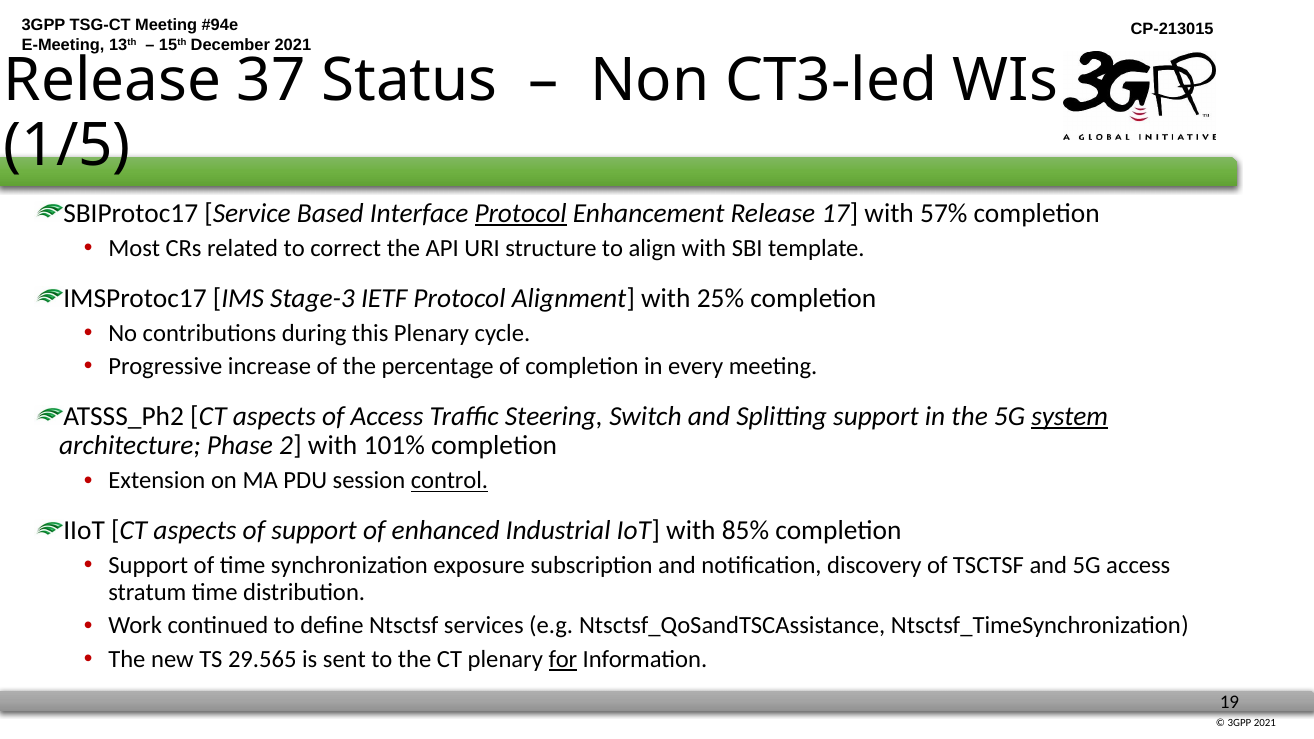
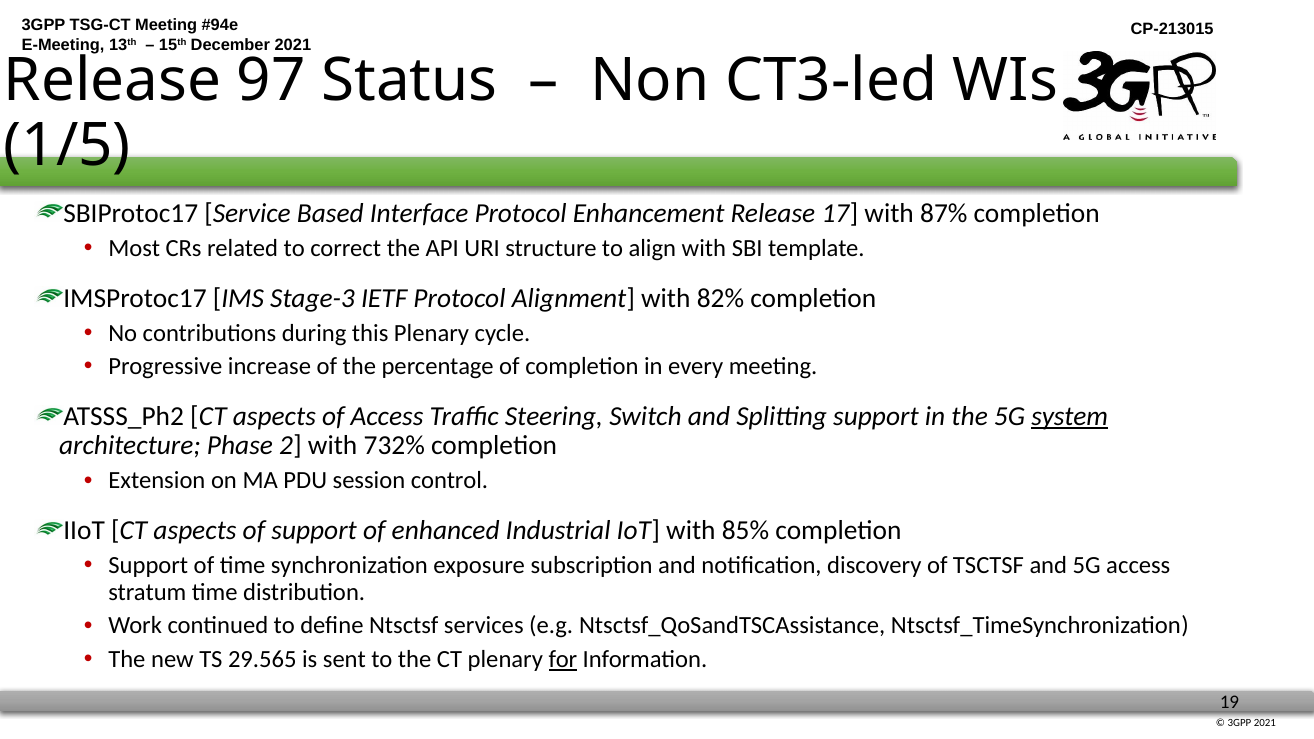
37: 37 -> 97
Protocol at (521, 213) underline: present -> none
57%: 57% -> 87%
25%: 25% -> 82%
101%: 101% -> 732%
control underline: present -> none
